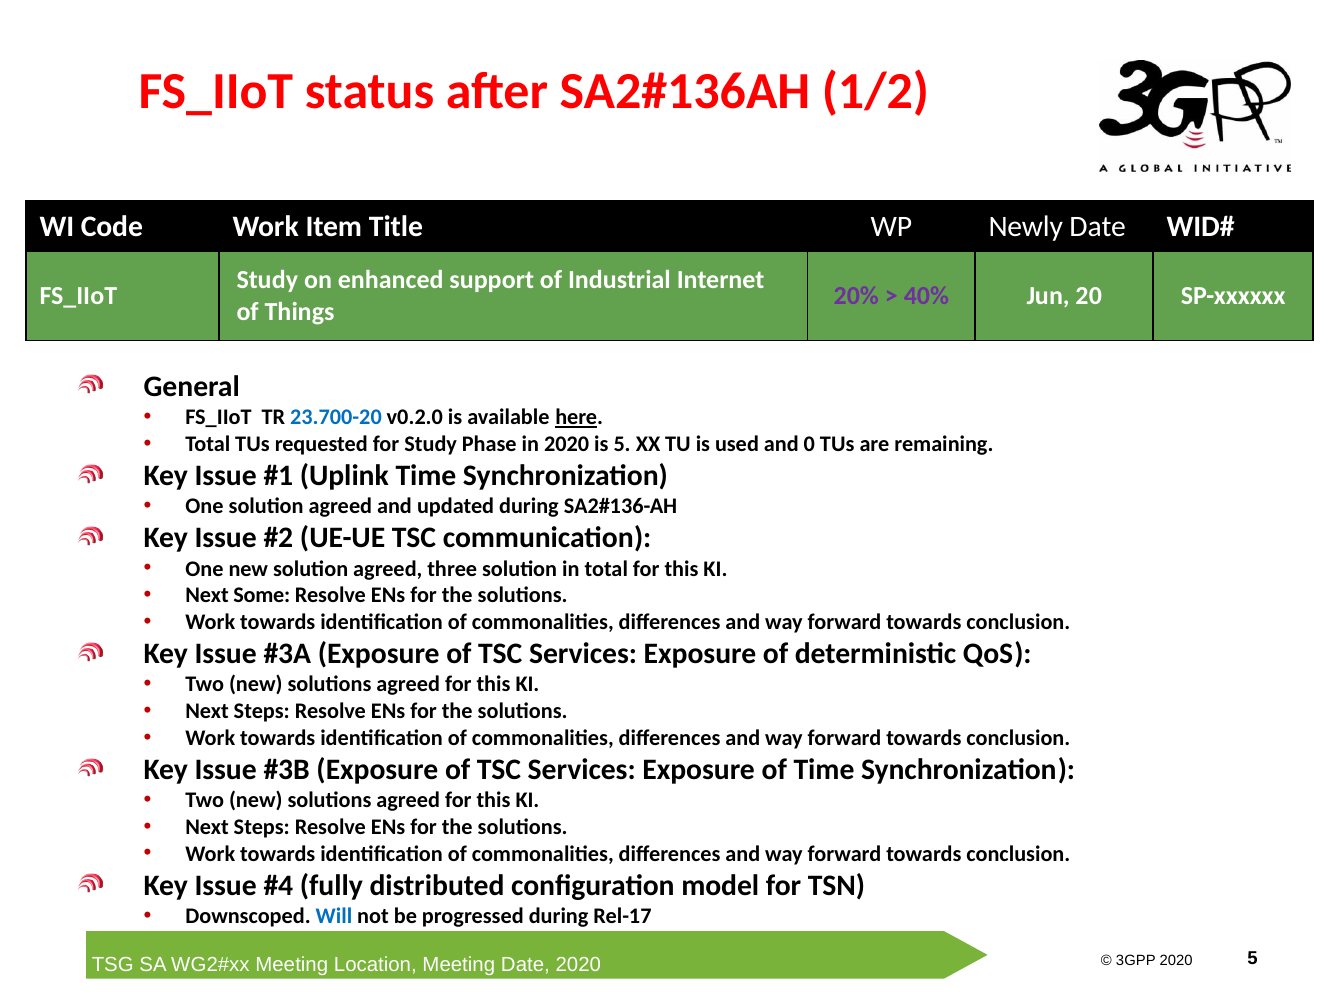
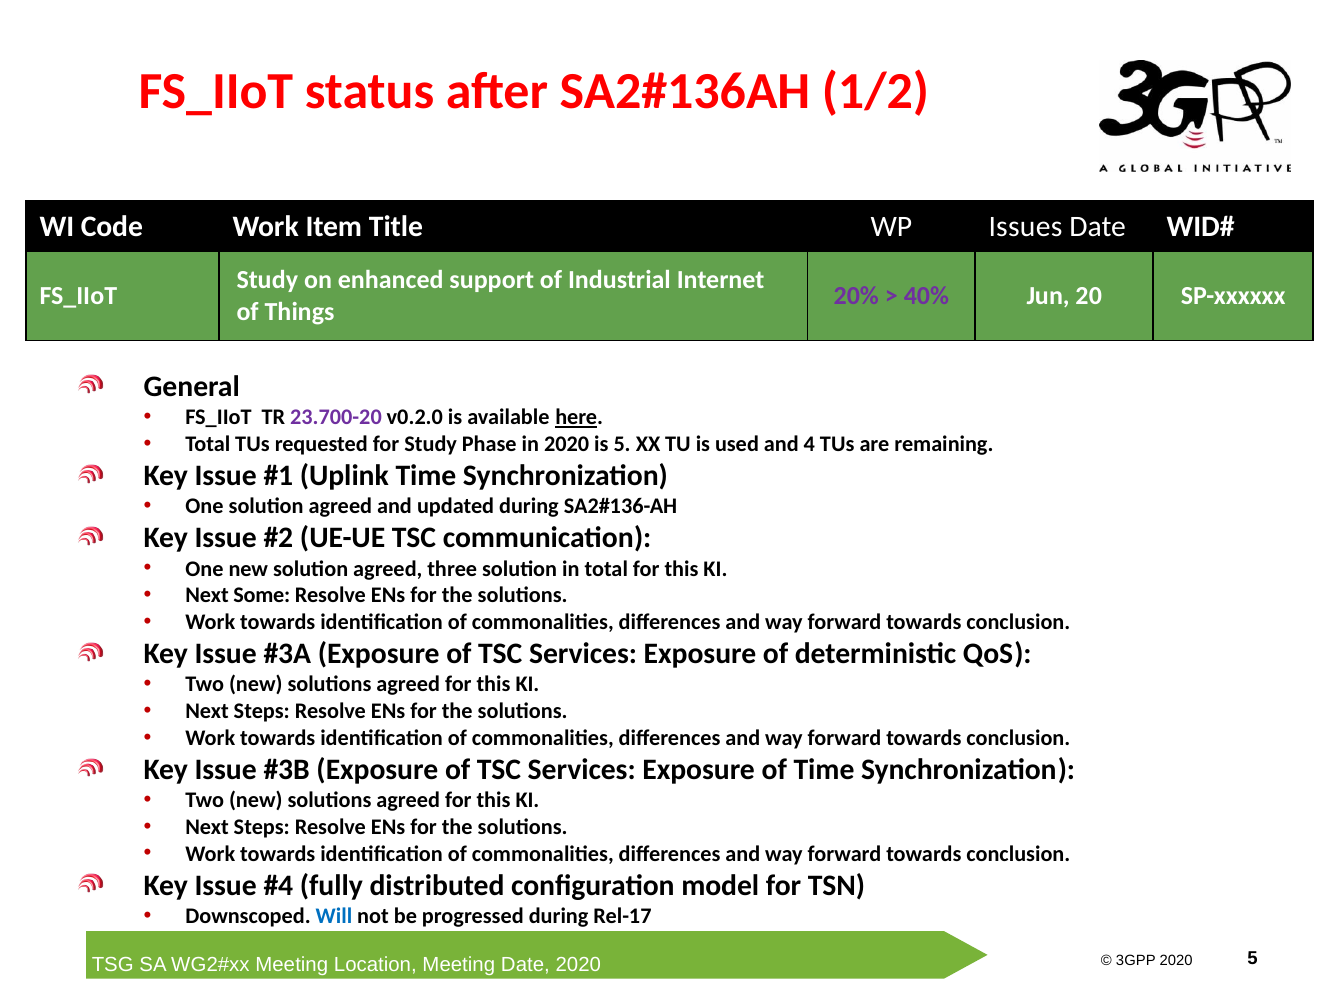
Newly: Newly -> Issues
23.700-20 colour: blue -> purple
0: 0 -> 4
